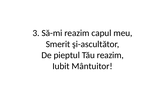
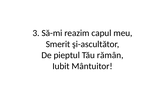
Tău reazim: reazim -> rămân
